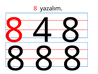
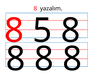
4: 4 -> 5
